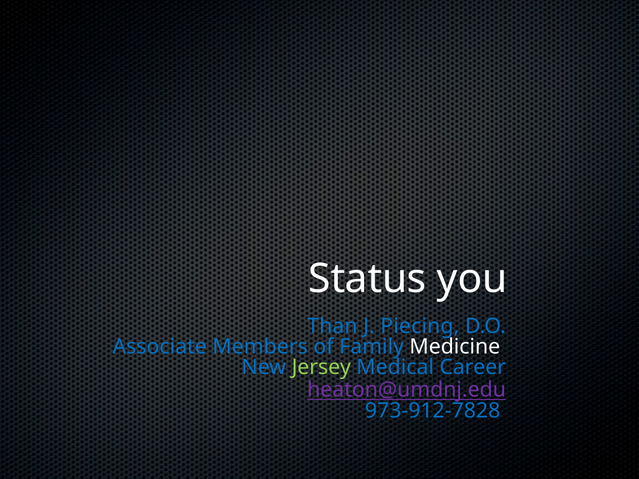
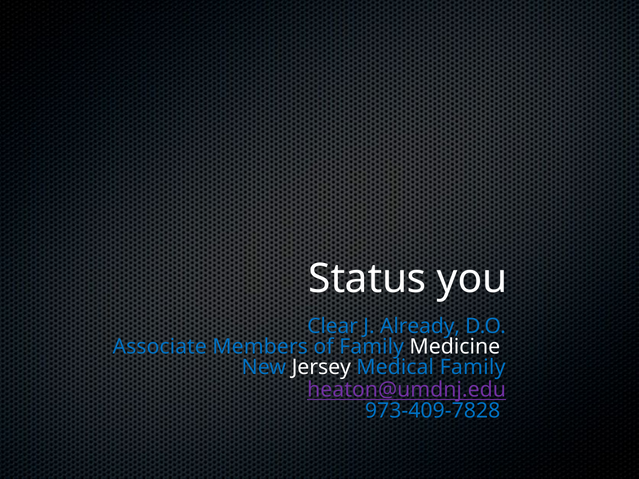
Than: Than -> Clear
Piecing: Piecing -> Already
Jersey colour: light green -> white
Medical Career: Career -> Family
973-912-7828: 973-912-7828 -> 973-409-7828
